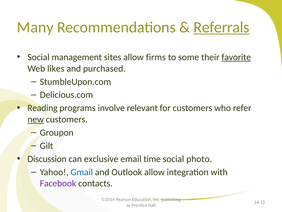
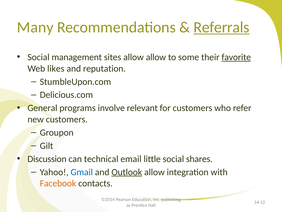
allow firms: firms -> allow
purchased: purchased -> reputation
Reading: Reading -> General
new underline: present -> none
exclusive: exclusive -> technical
time: time -> little
photo: photo -> shares
Outlook underline: none -> present
Facebook colour: purple -> orange
